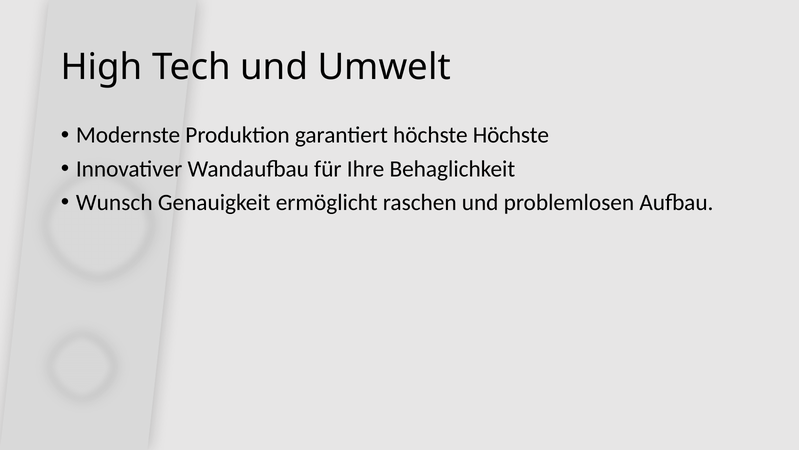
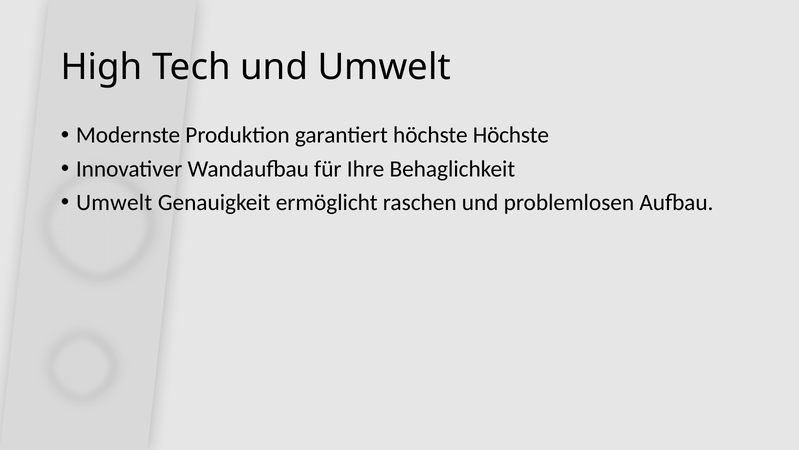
Wunsch at (114, 202): Wunsch -> Umwelt
